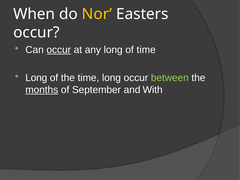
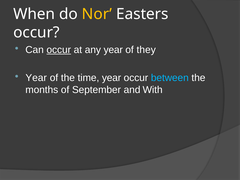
any long: long -> year
of time: time -> they
Long at (36, 78): Long -> Year
time long: long -> year
between colour: light green -> light blue
months underline: present -> none
